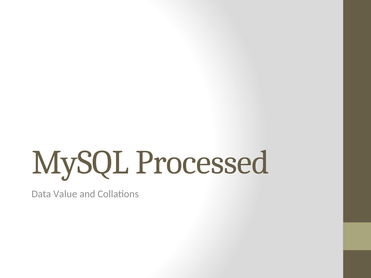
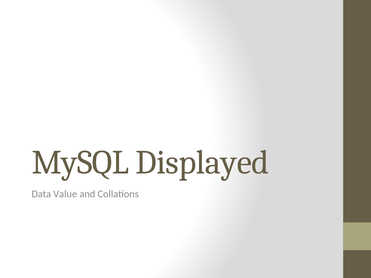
Processed: Processed -> Displayed
